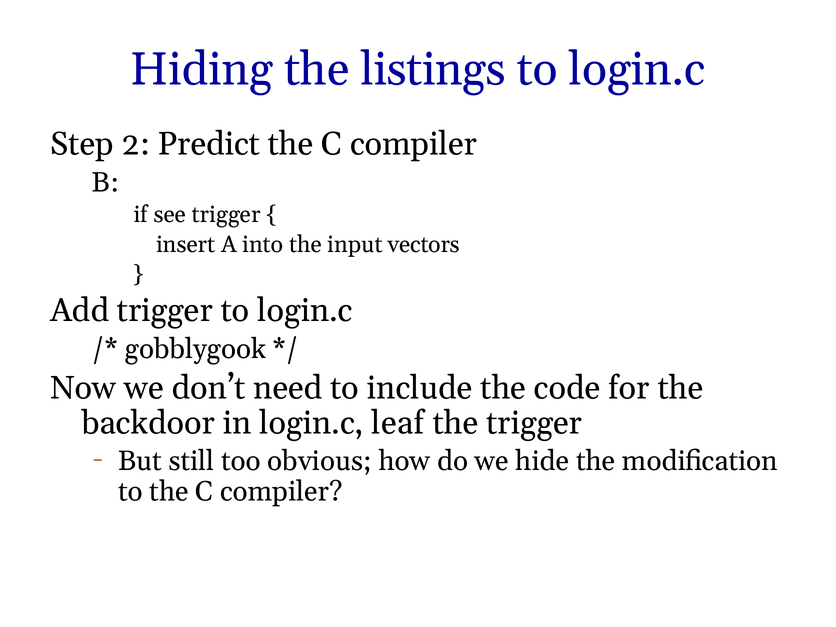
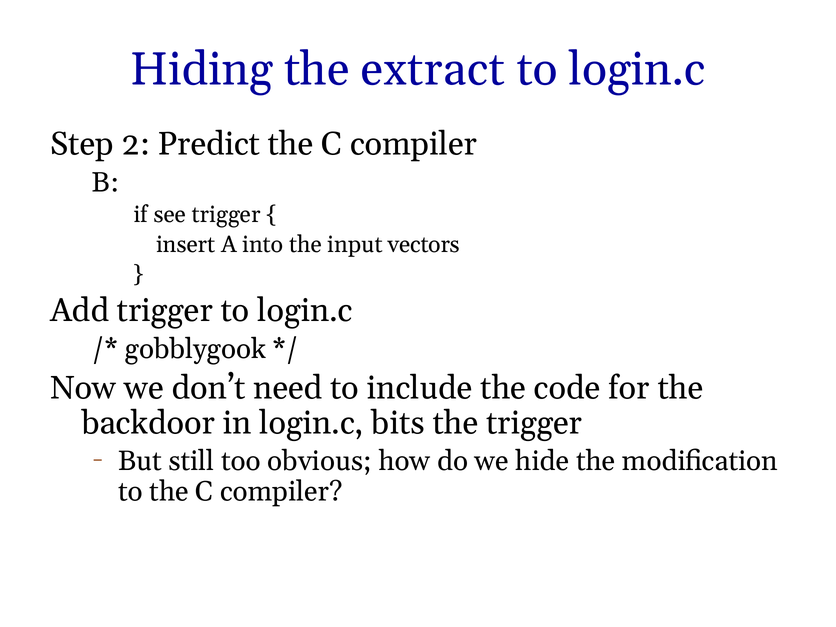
listings: listings -> extract
leaf: leaf -> bits
